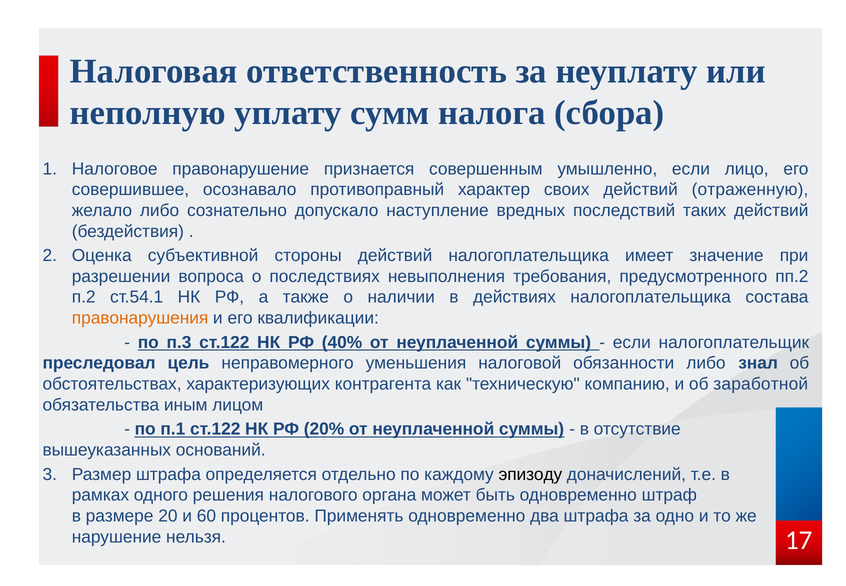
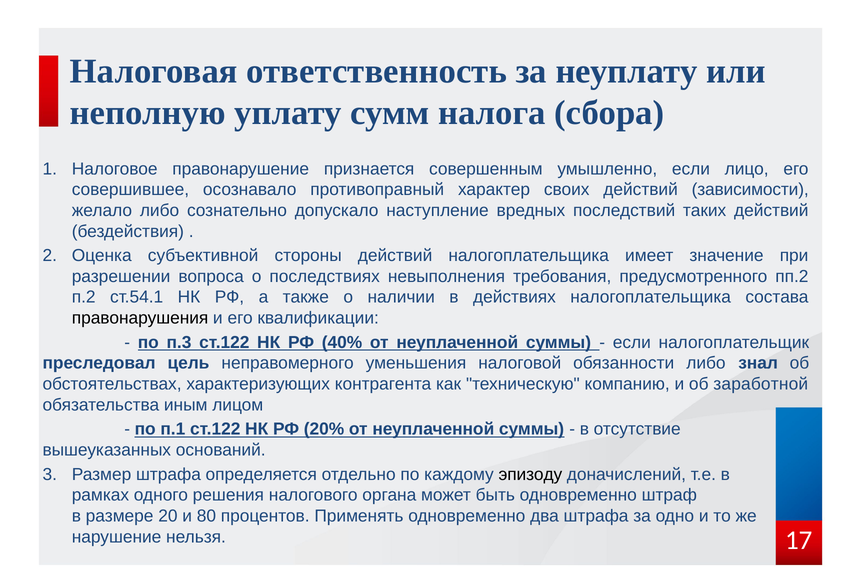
отраженную: отраженную -> зависимости
правонарушения colour: orange -> black
60: 60 -> 80
